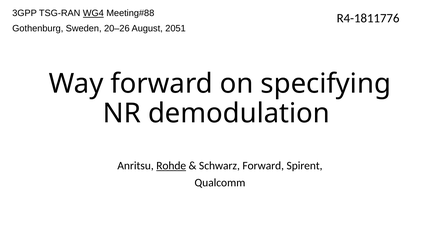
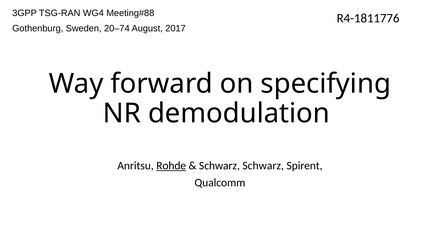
WG4 underline: present -> none
20–26: 20–26 -> 20–74
2051: 2051 -> 2017
Schwarz Forward: Forward -> Schwarz
